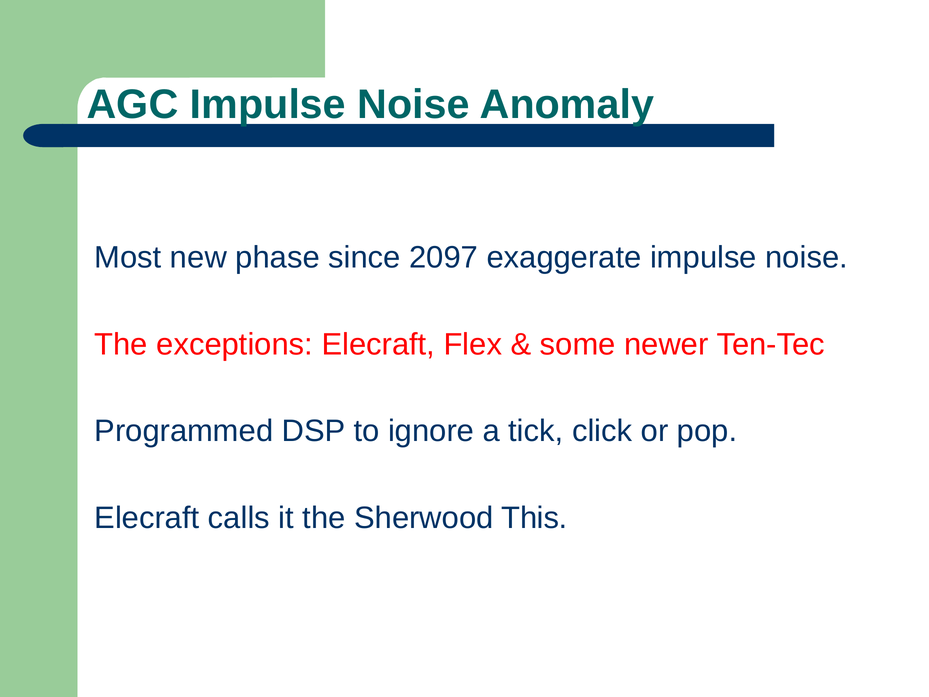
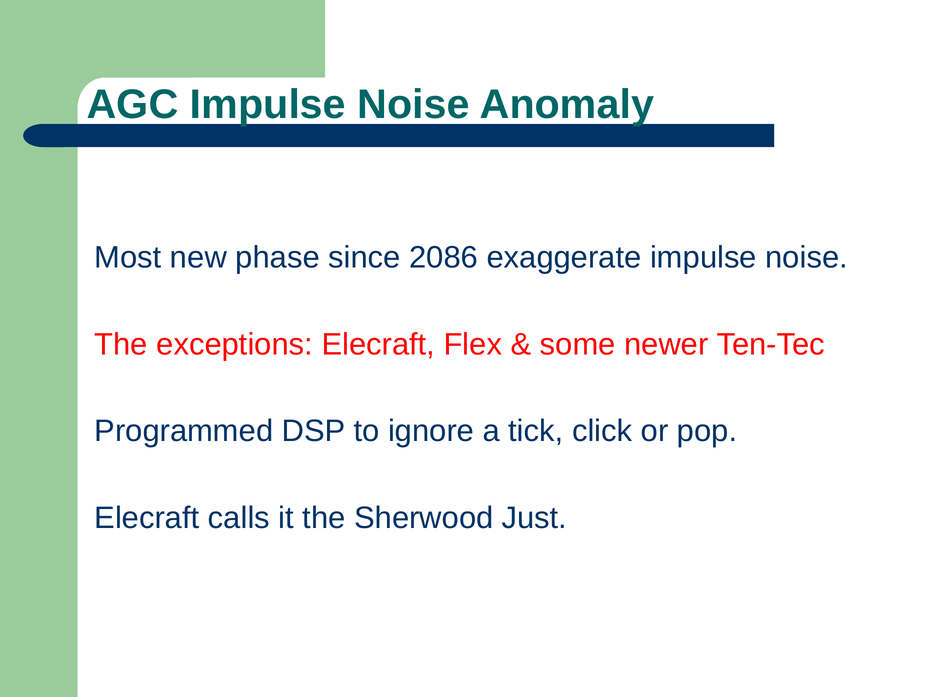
2097: 2097 -> 2086
This: This -> Just
